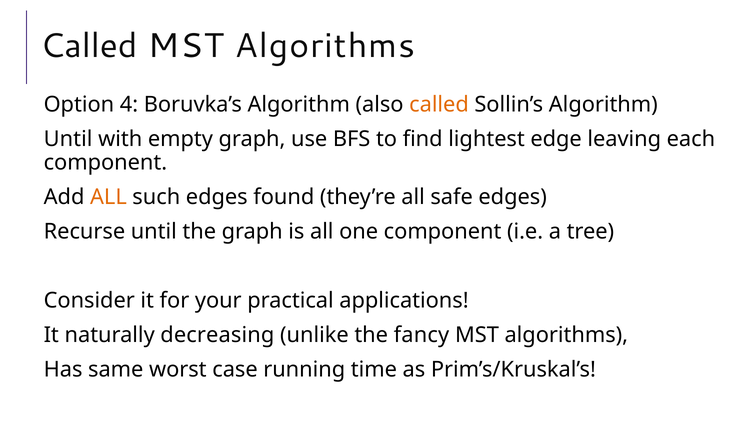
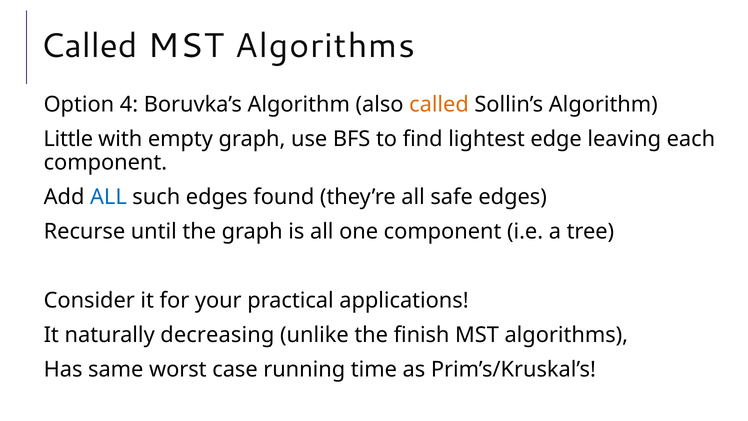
Until at (68, 139): Until -> Little
ALL at (108, 197) colour: orange -> blue
fancy: fancy -> finish
